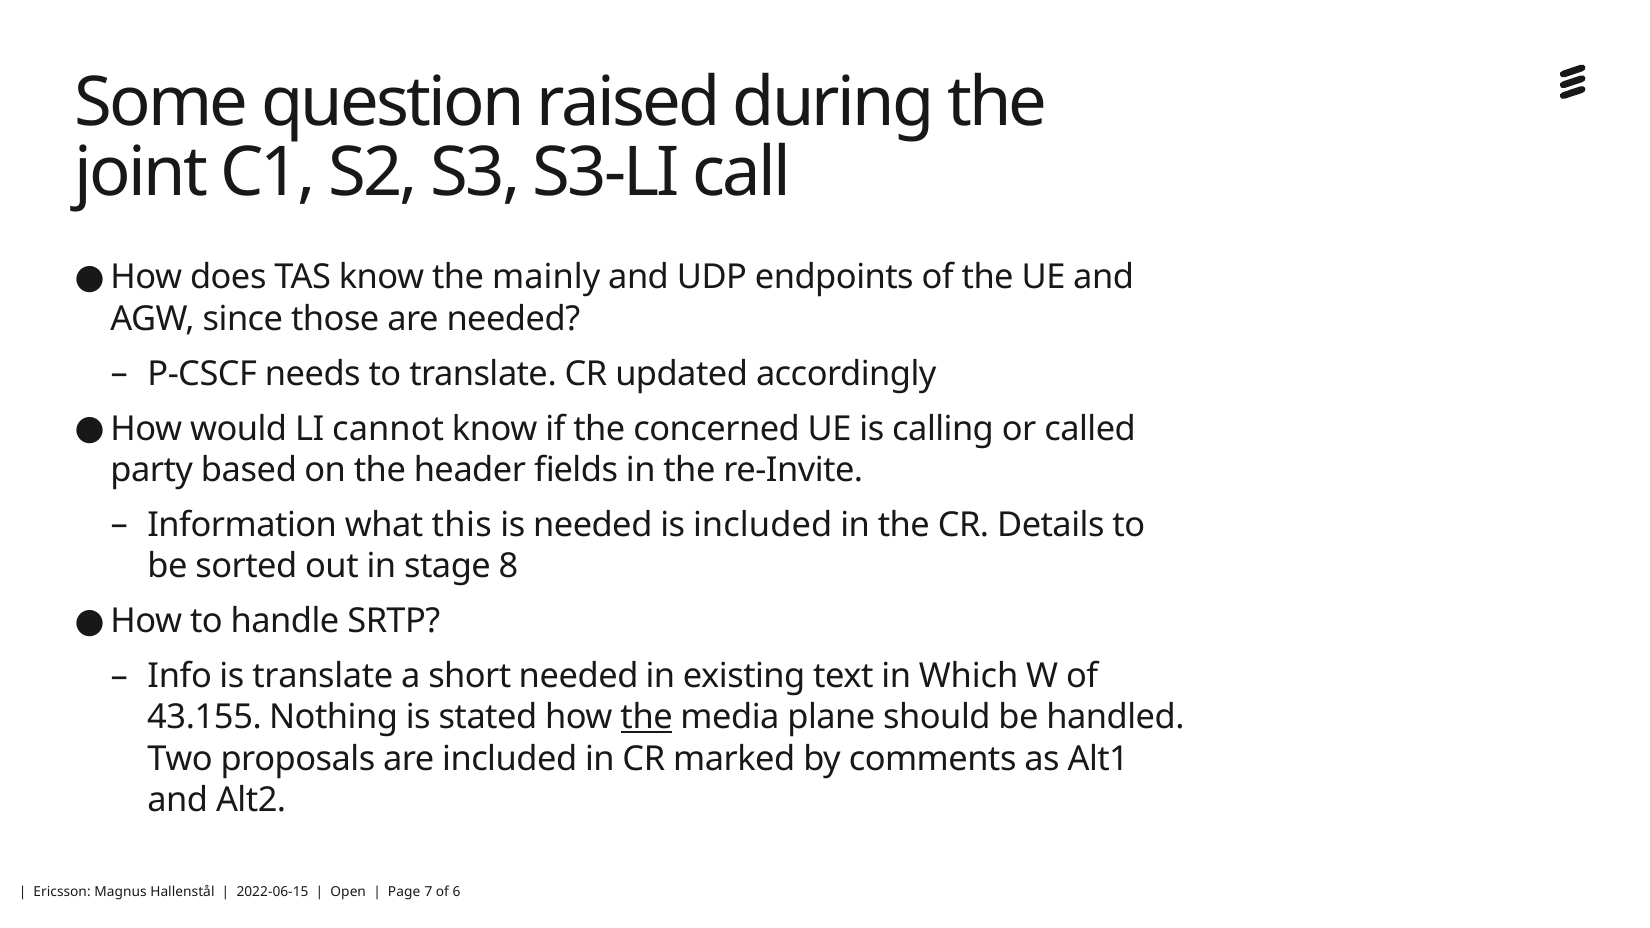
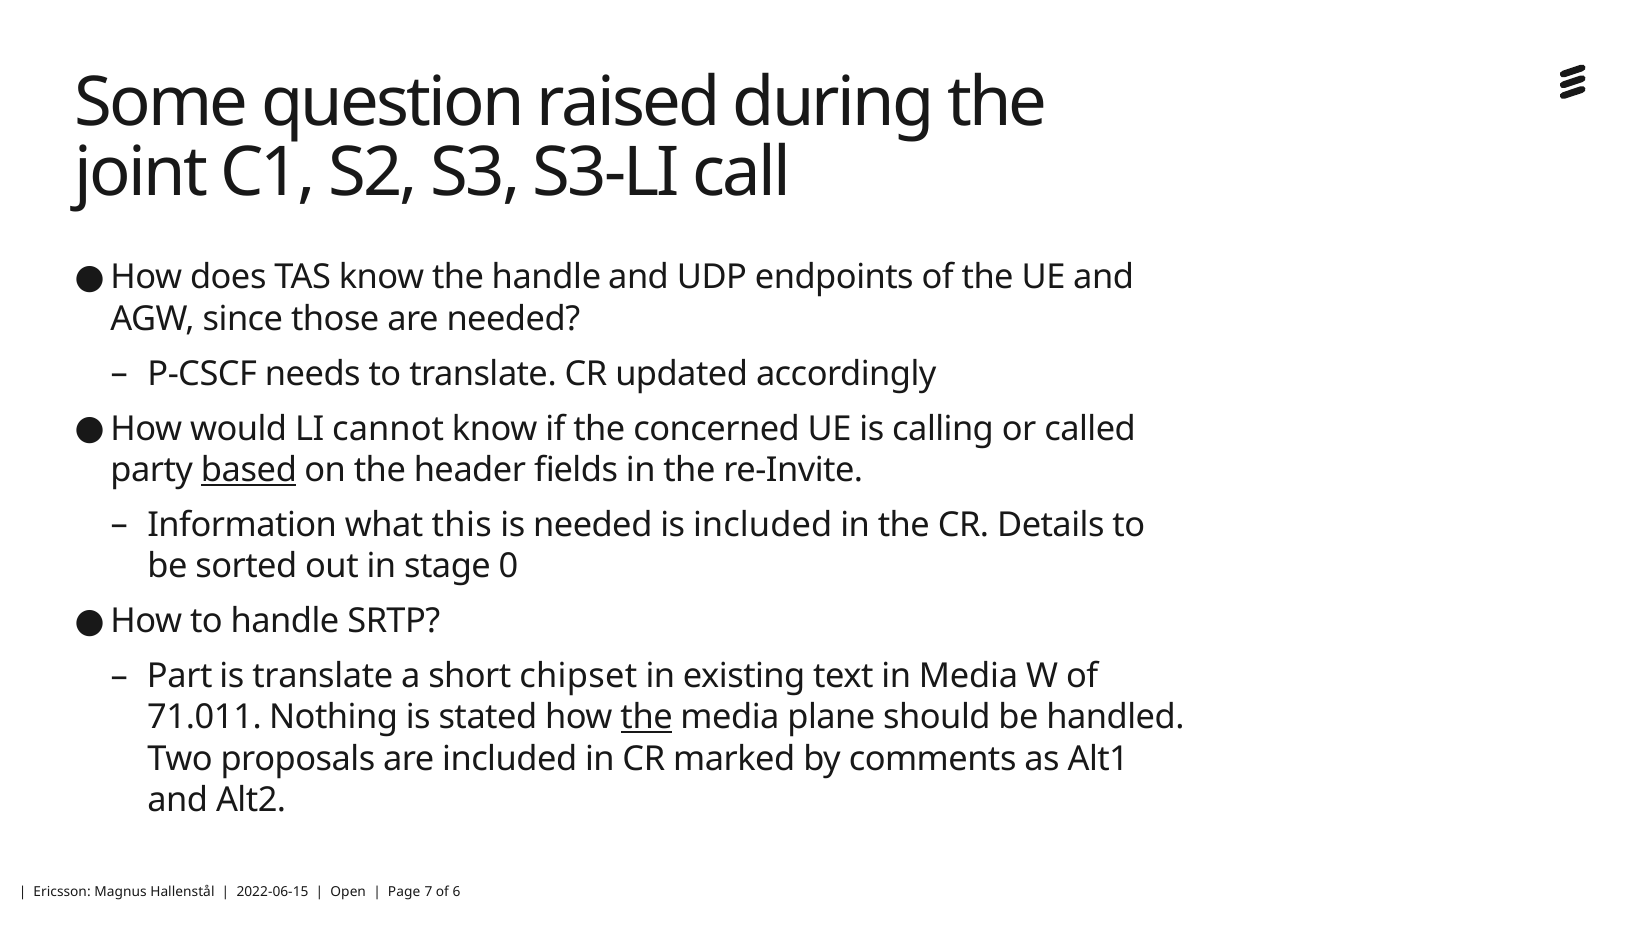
the mainly: mainly -> handle
based underline: none -> present
8: 8 -> 0
Info: Info -> Part
short needed: needed -> chipset
in Which: Which -> Media
43.155: 43.155 -> 71.011
